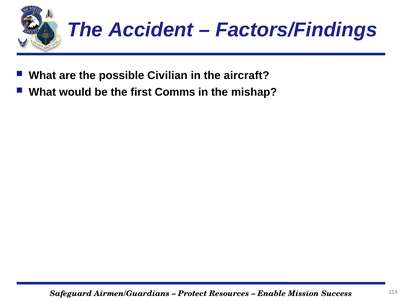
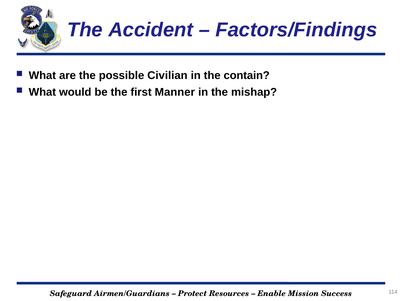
aircraft: aircraft -> contain
Comms: Comms -> Manner
